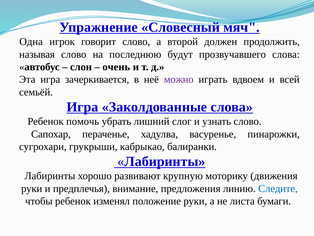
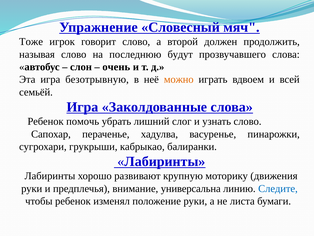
Одна: Одна -> Тоже
зачеркивается: зачеркивается -> безотрывную
можно colour: purple -> orange
предложения: предложения -> универсальна
